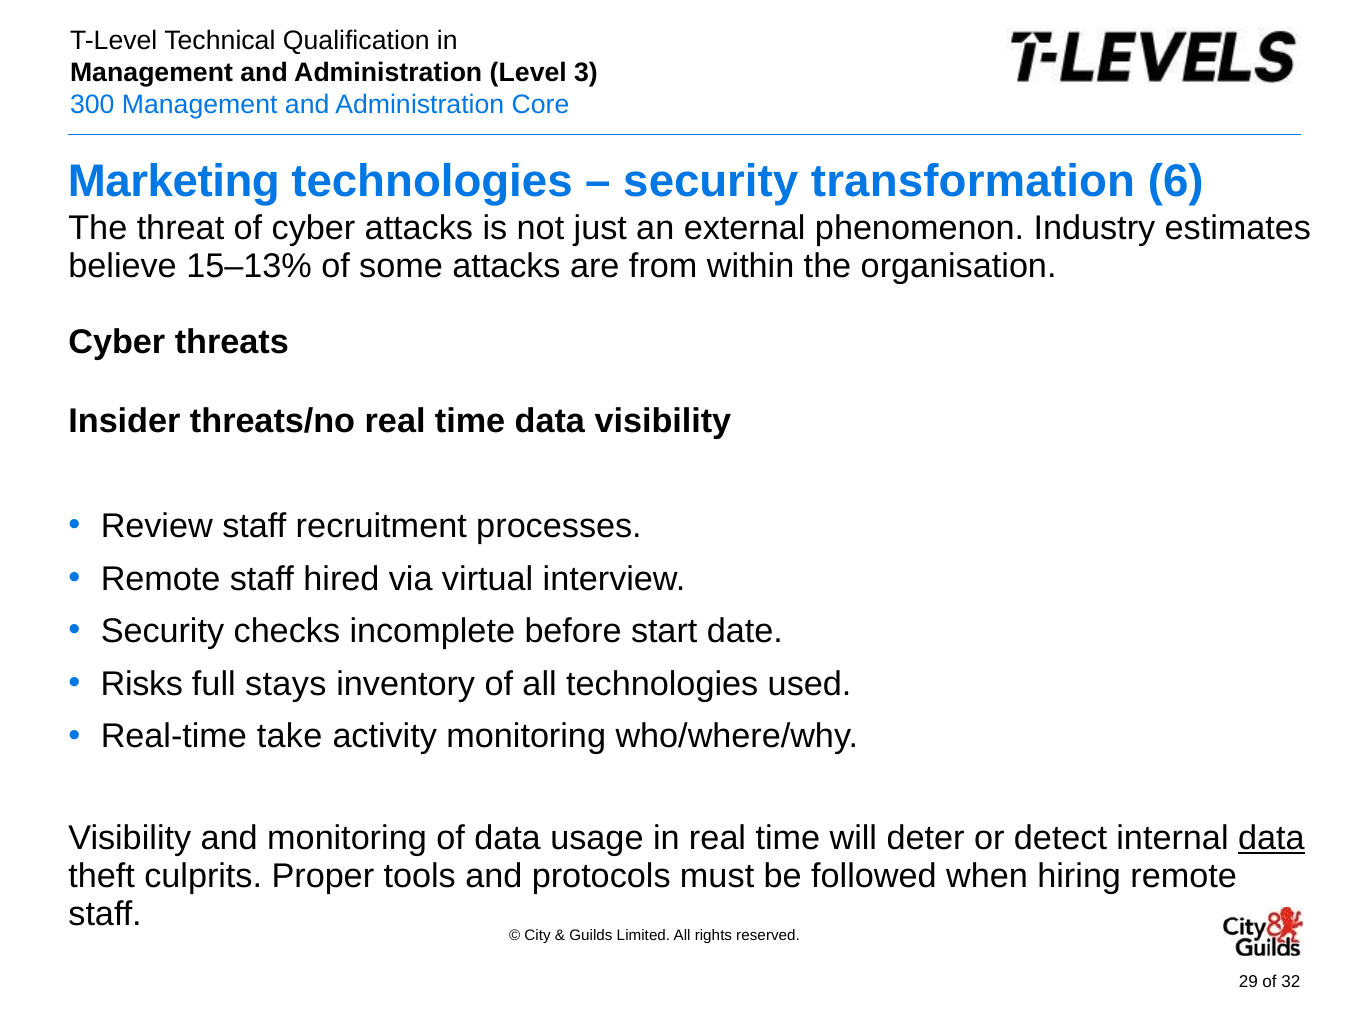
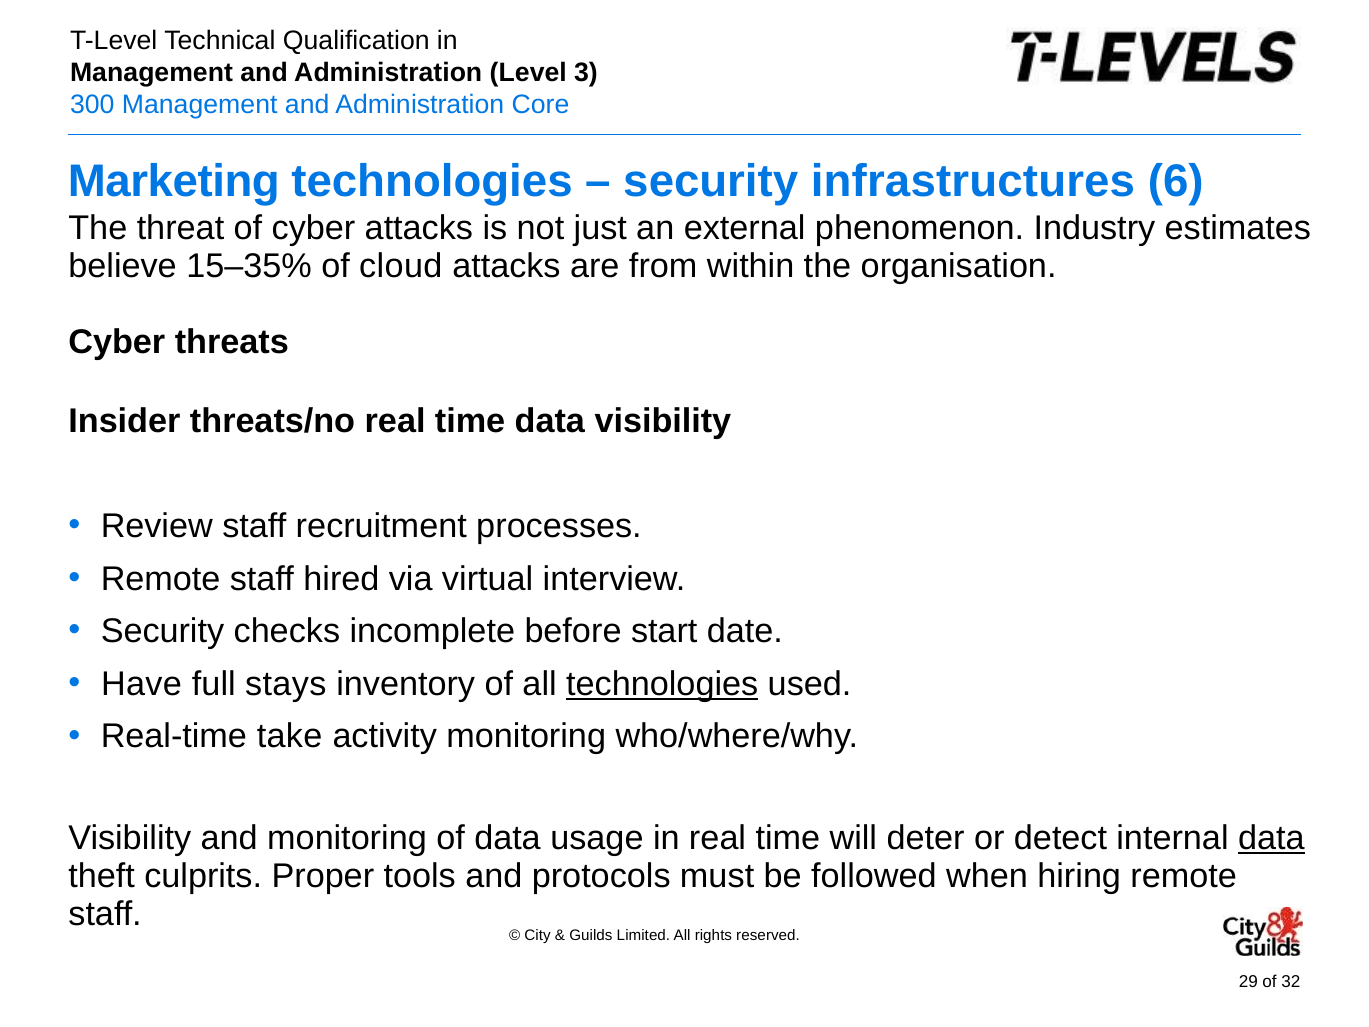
transformation: transformation -> infrastructures
15–13%: 15–13% -> 15–35%
some: some -> cloud
Risks: Risks -> Have
technologies at (662, 684) underline: none -> present
